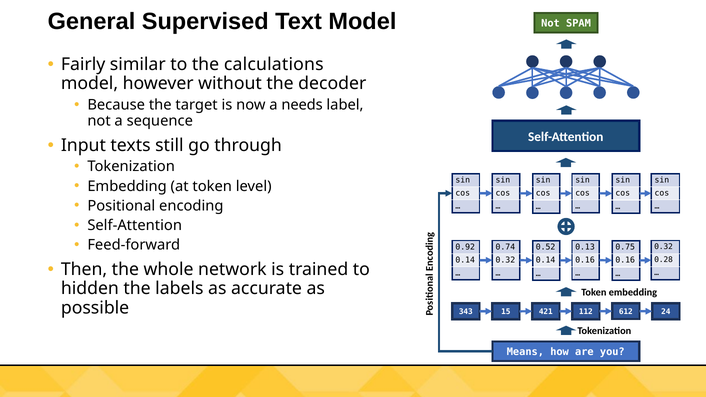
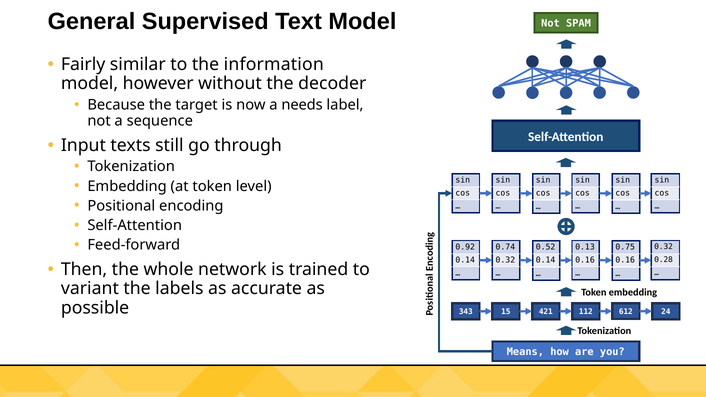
calculations: calculations -> information
hidden: hidden -> variant
